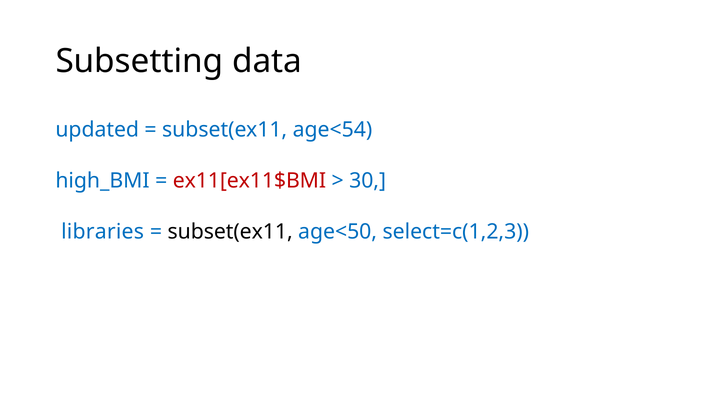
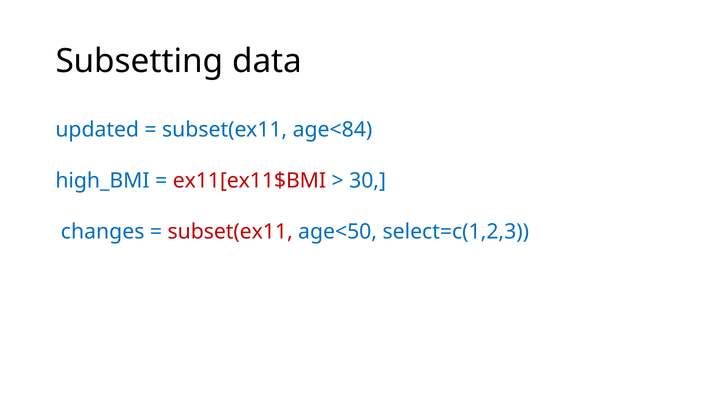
age<54: age<54 -> age<84
libraries: libraries -> changes
subset(ex11 at (230, 232) colour: black -> red
